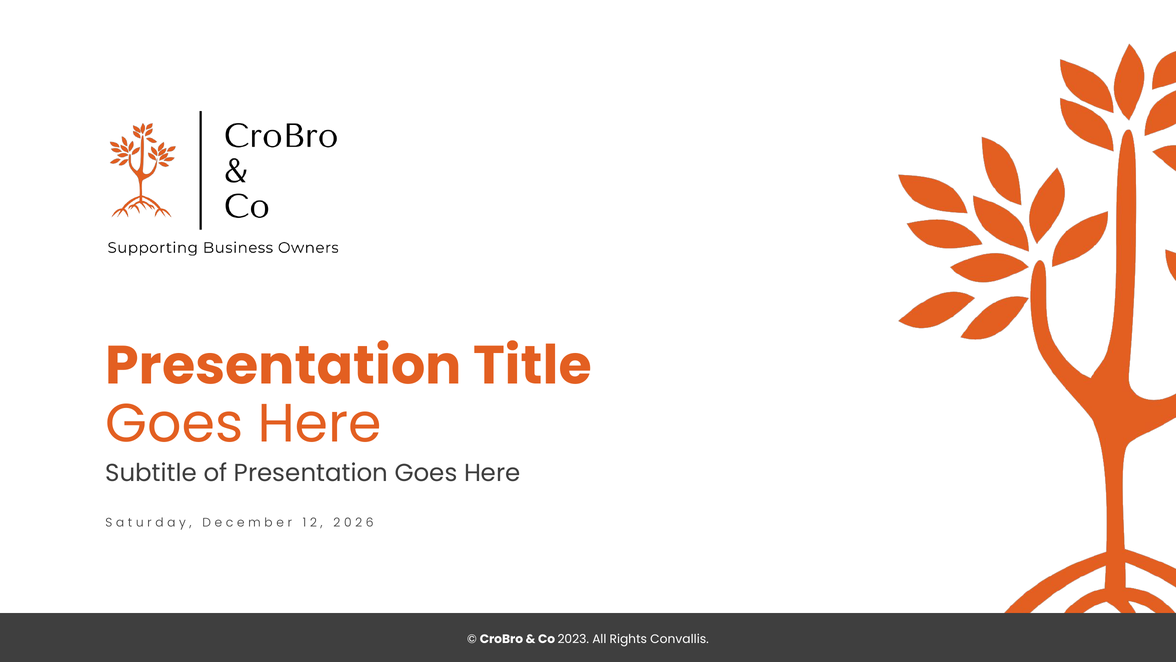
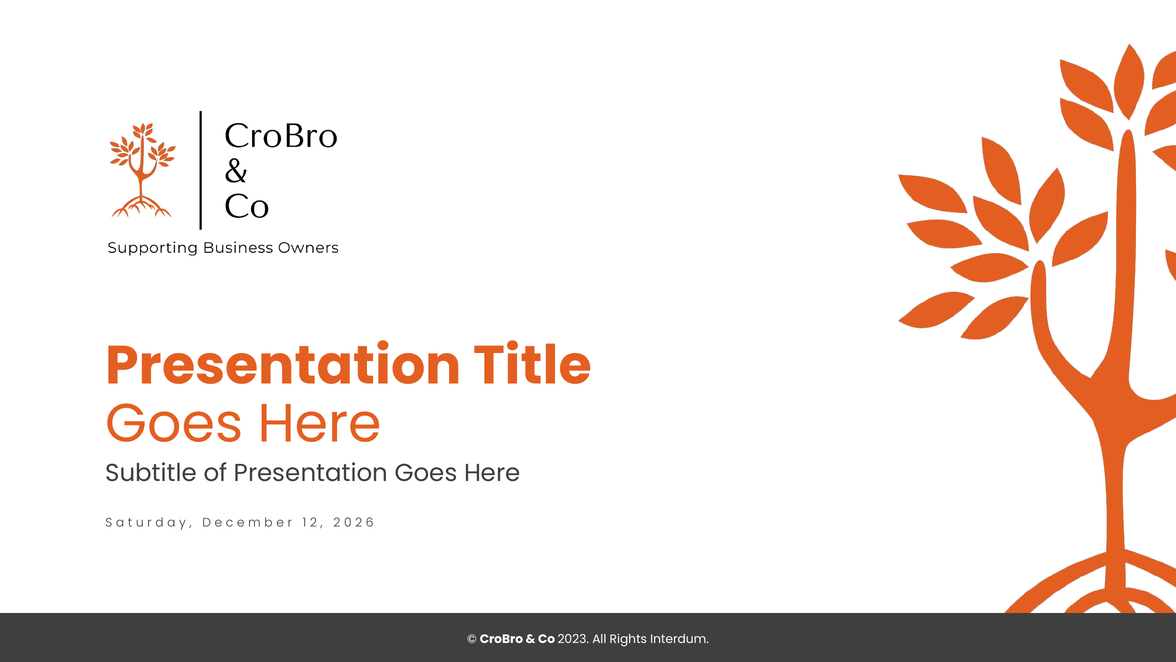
Convallis: Convallis -> Interdum
